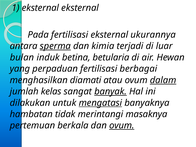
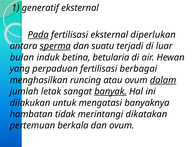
1 eksternal: eksternal -> generatif
Pada underline: none -> present
ukurannya: ukurannya -> diperlukan
kimia: kimia -> suatu
diamati: diamati -> runcing
kelas: kelas -> letak
mengatasi underline: present -> none
masaknya: masaknya -> dikatakan
ovum at (122, 126) underline: present -> none
